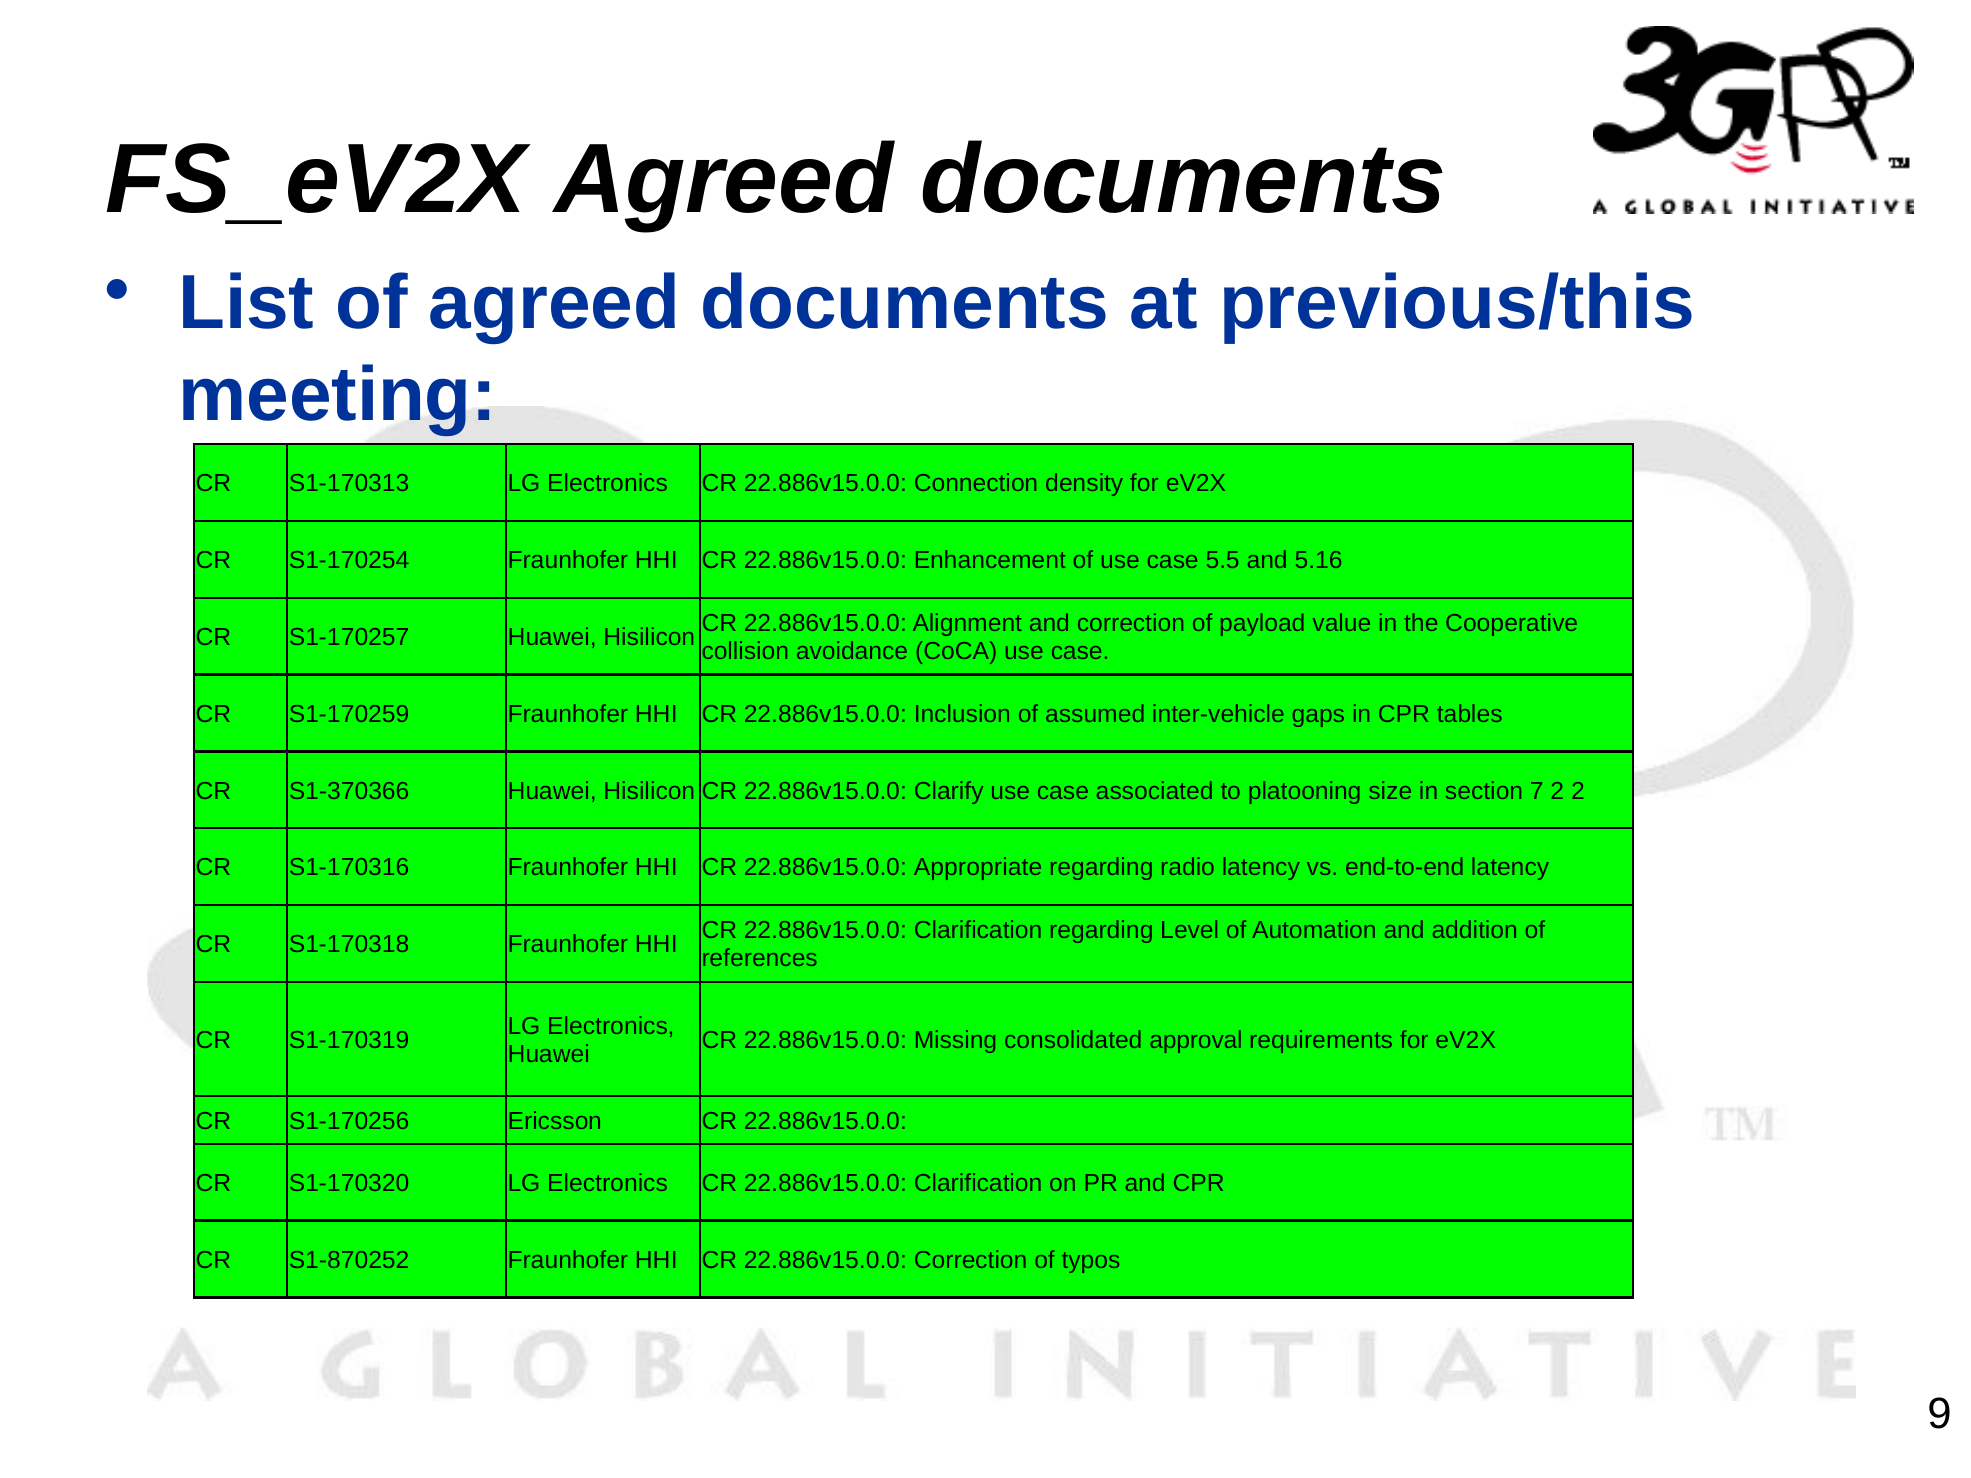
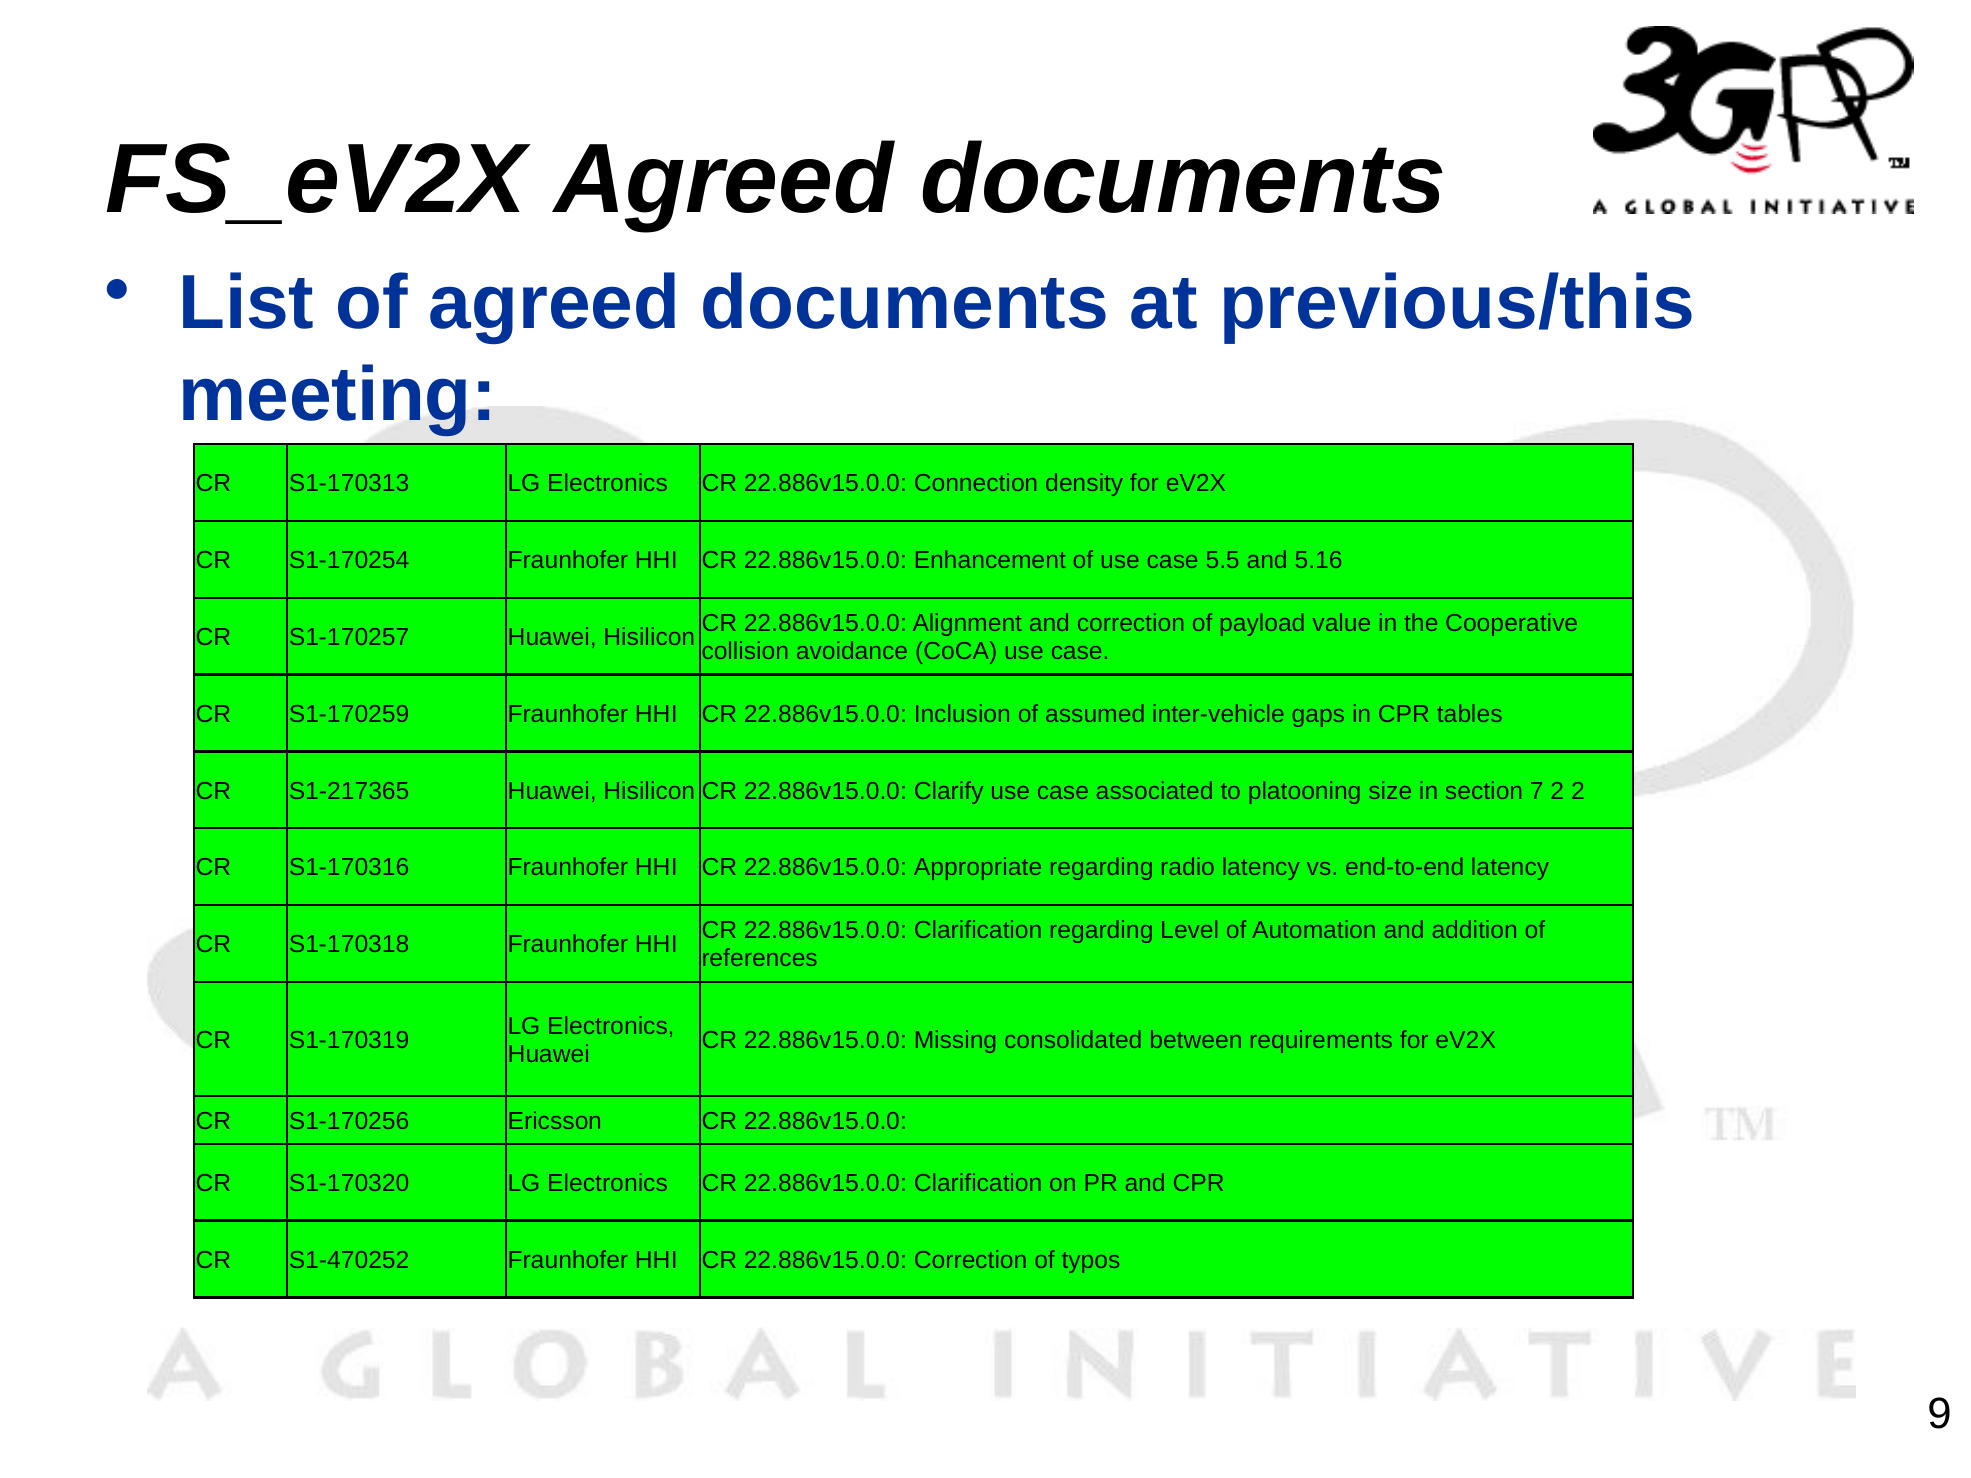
S1-370366: S1-370366 -> S1-217365
approval: approval -> between
S1-870252: S1-870252 -> S1-470252
